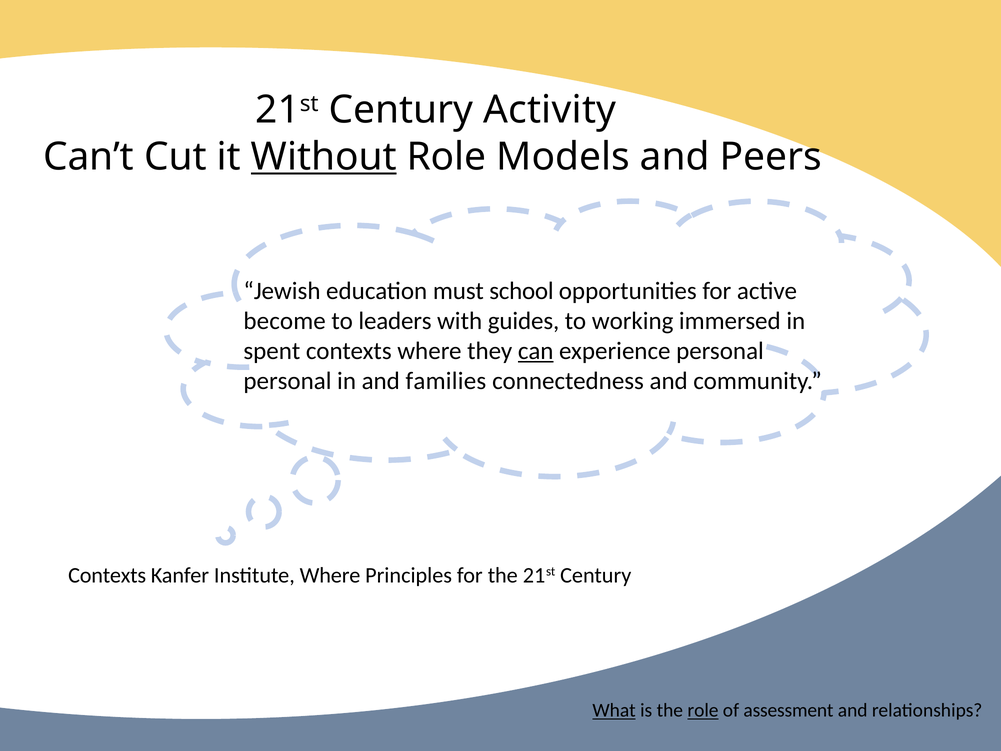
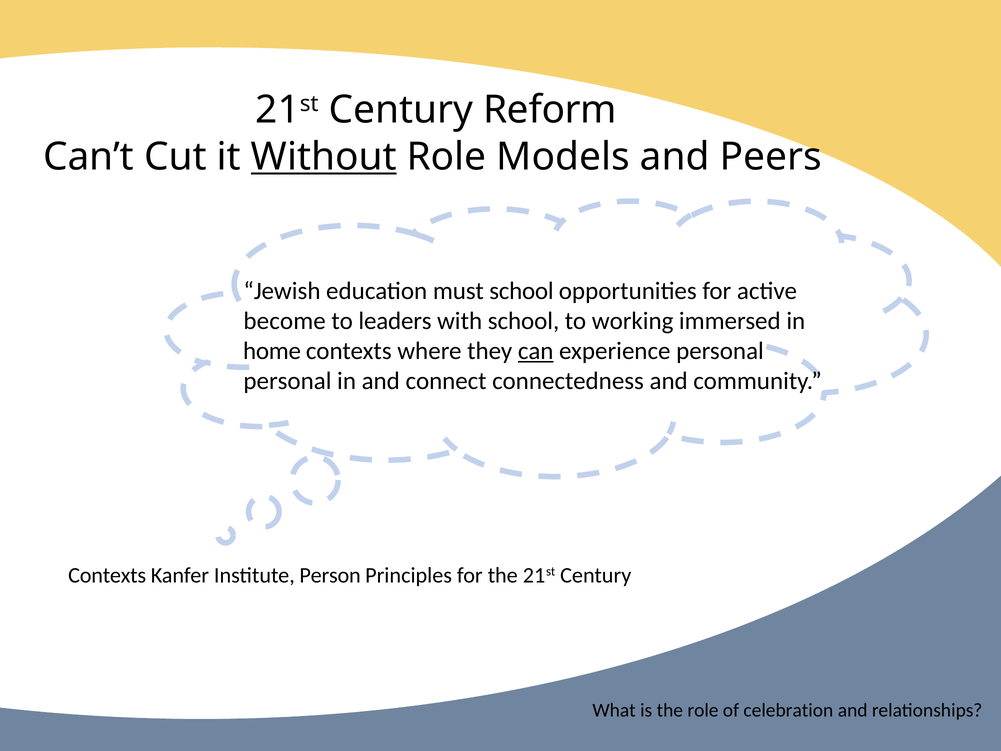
Activity: Activity -> Reform
with guides: guides -> school
spent: spent -> home
families: families -> connect
Institute Where: Where -> Person
What underline: present -> none
role at (703, 710) underline: present -> none
assessment: assessment -> celebration
